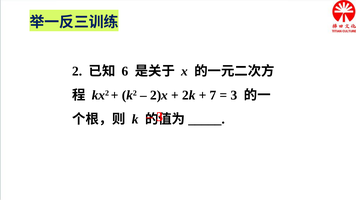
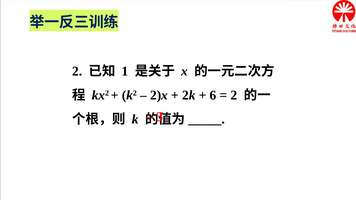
6: 6 -> 1
7: 7 -> 6
3 at (234, 95): 3 -> 2
